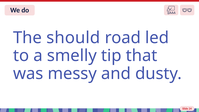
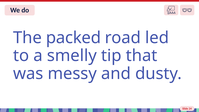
should: should -> packed
